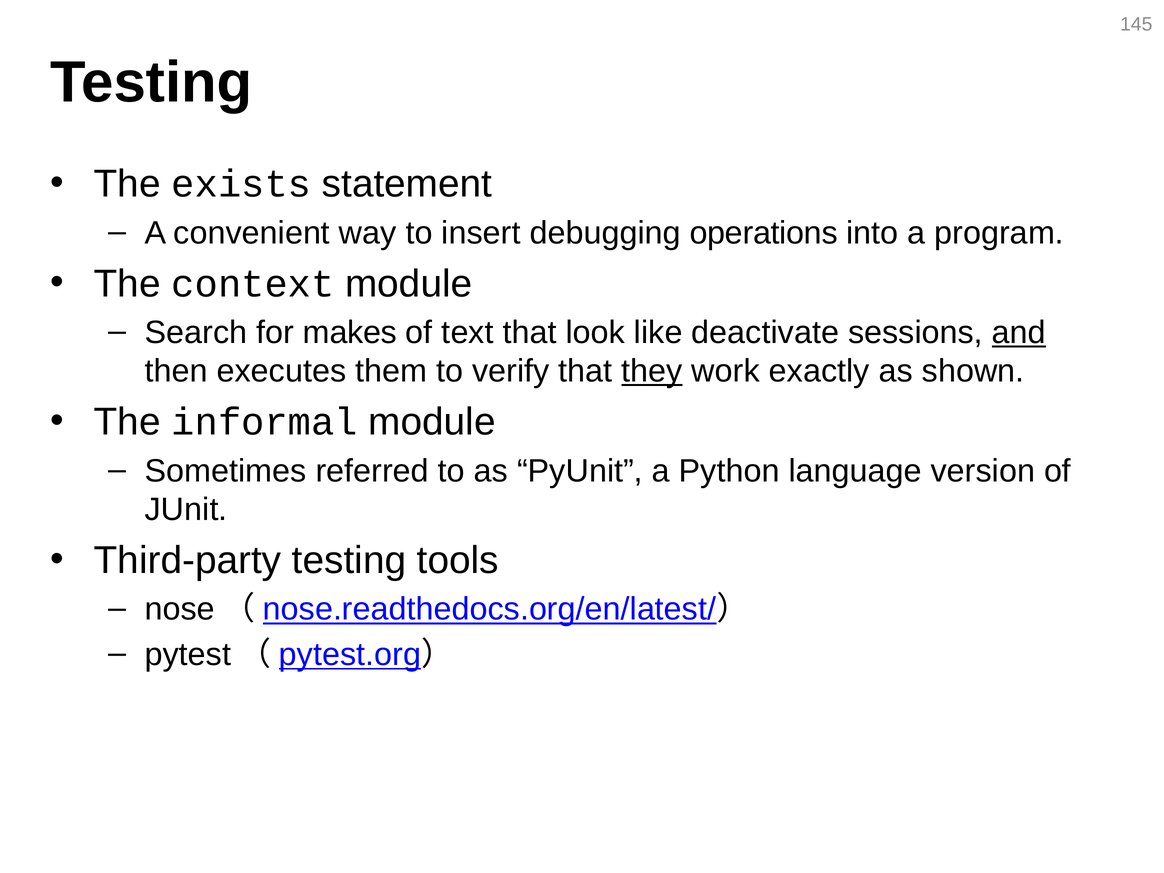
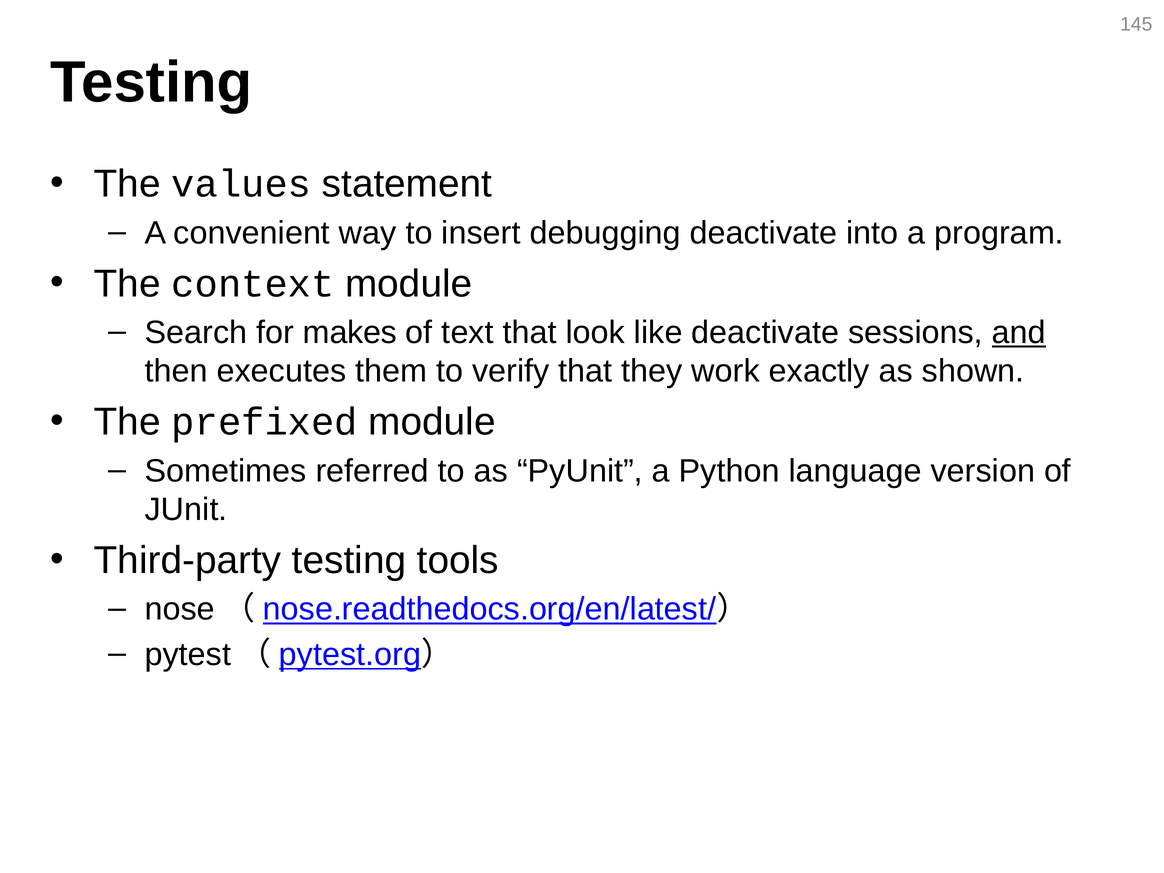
exists: exists -> values
debugging operations: operations -> deactivate
they underline: present -> none
informal: informal -> prefixed
